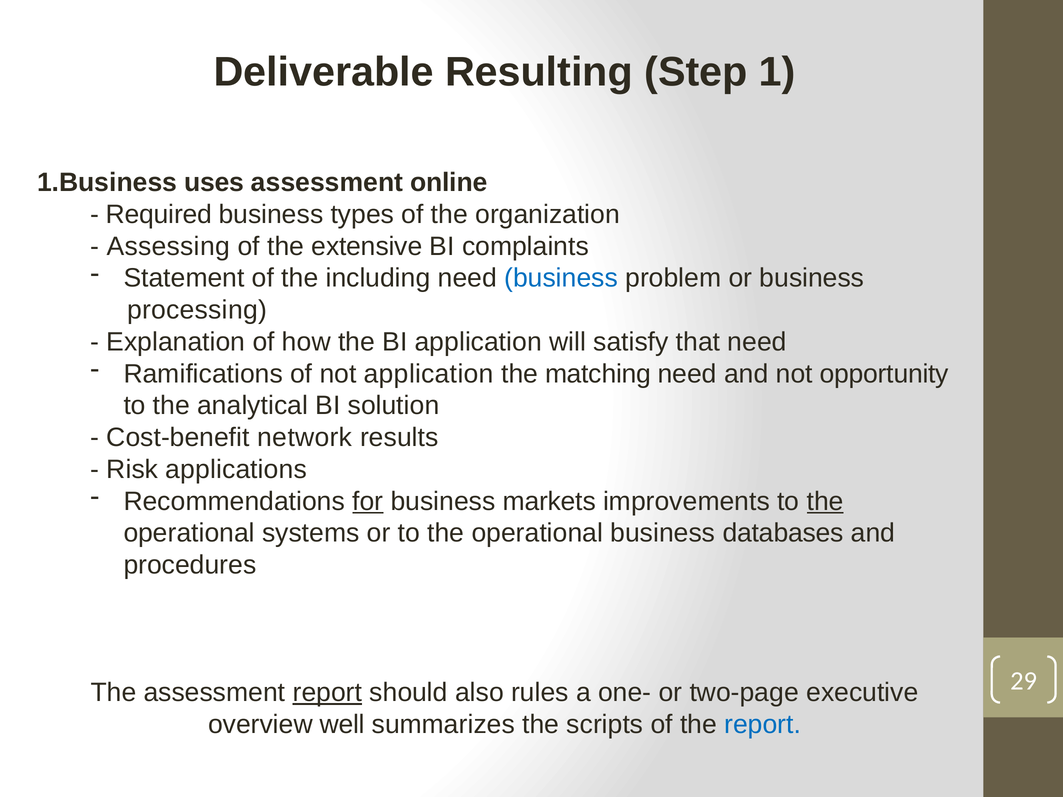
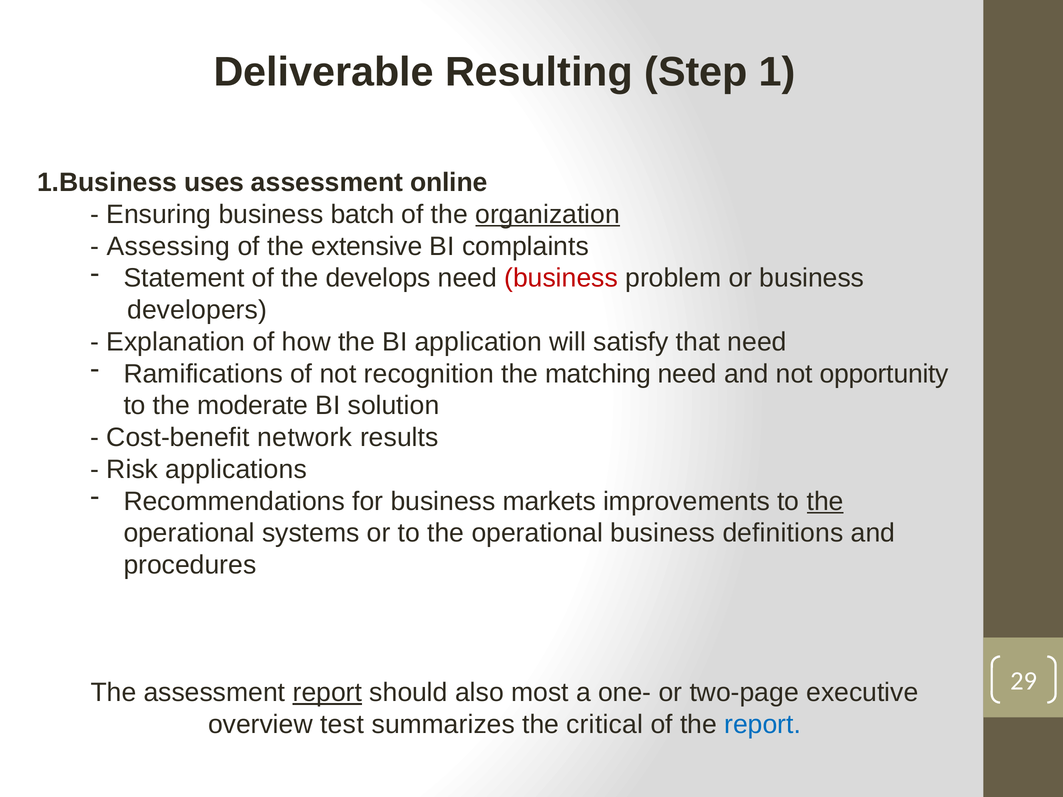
Required: Required -> Ensuring
types: types -> batch
organization underline: none -> present
including: including -> develops
business at (561, 278) colour: blue -> red
processing: processing -> developers
not application: application -> recognition
analytical: analytical -> moderate
for underline: present -> none
databases: databases -> definitions
rules: rules -> most
well: well -> test
scripts: scripts -> critical
